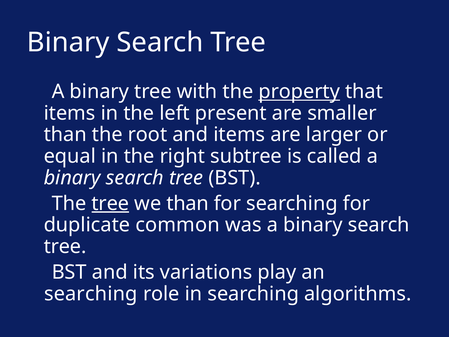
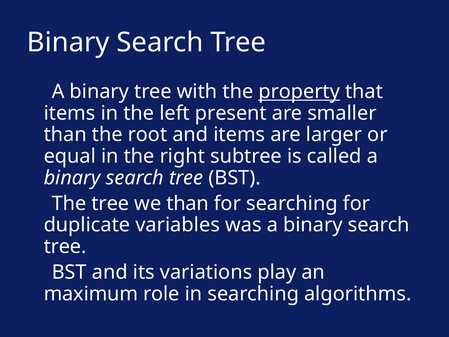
tree at (110, 203) underline: present -> none
common: common -> variables
searching at (91, 294): searching -> maximum
